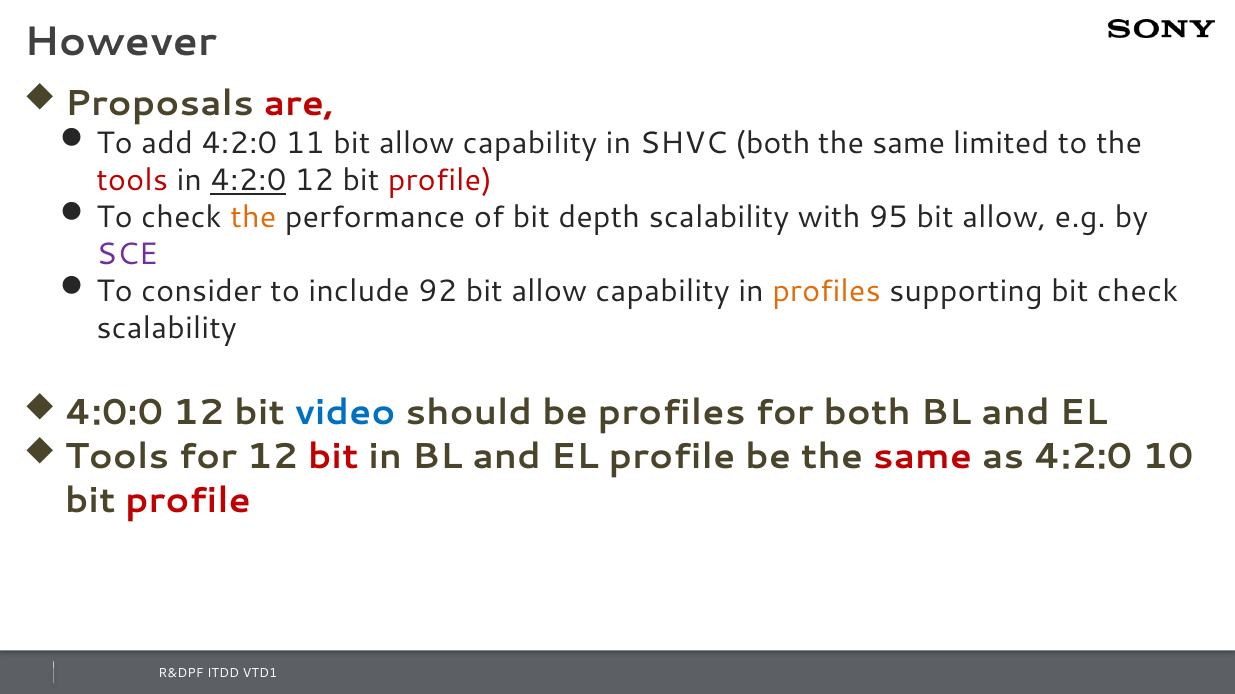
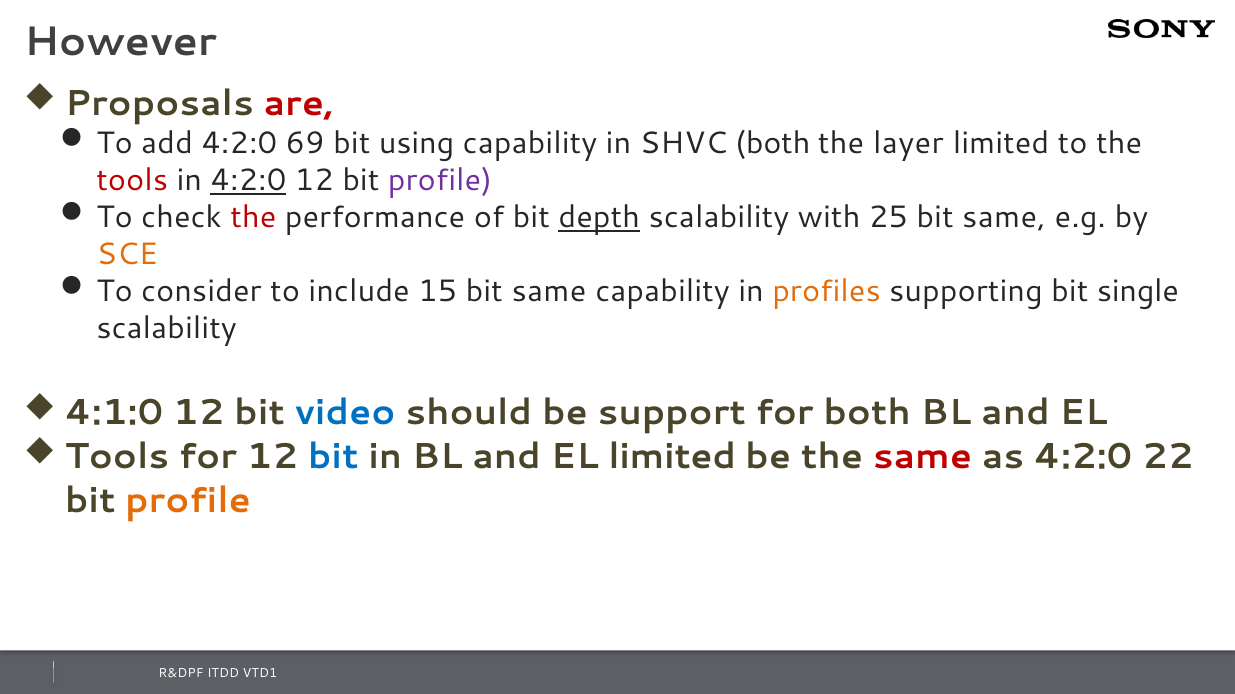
11: 11 -> 69
allow at (417, 143): allow -> using
same at (909, 143): same -> layer
profile at (440, 180) colour: red -> purple
the at (253, 217) colour: orange -> red
depth underline: none -> present
95: 95 -> 25
allow at (1004, 217): allow -> same
SCE colour: purple -> orange
92: 92 -> 15
allow at (549, 291): allow -> same
bit check: check -> single
4:0:0: 4:0:0 -> 4:1:0
be profiles: profiles -> support
bit at (333, 457) colour: red -> blue
EL profile: profile -> limited
10: 10 -> 22
profile at (188, 500) colour: red -> orange
